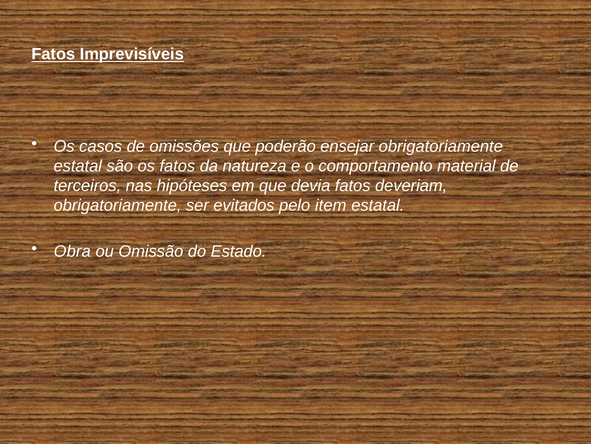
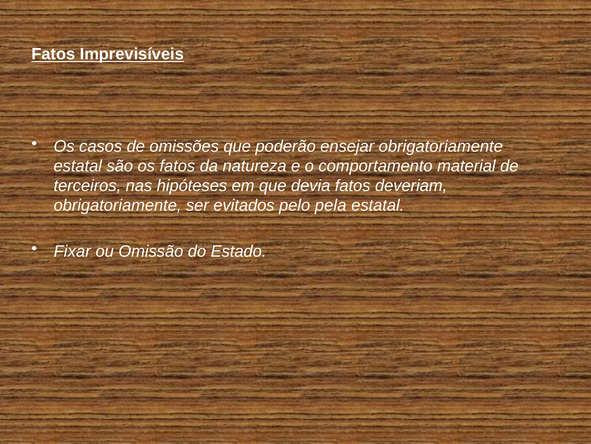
item: item -> pela
Obra: Obra -> Fixar
